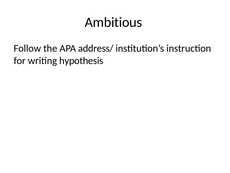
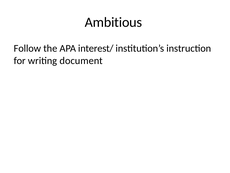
address/: address/ -> interest/
hypothesis: hypothesis -> document
